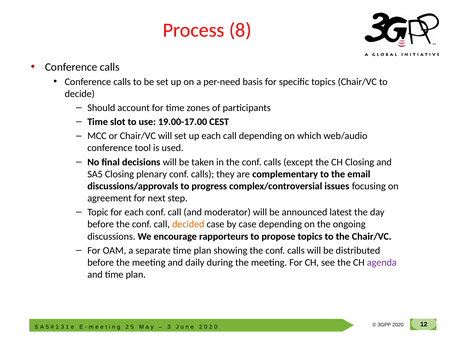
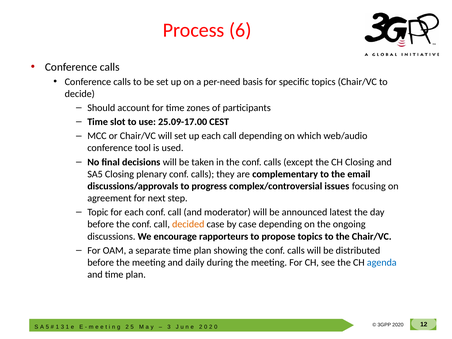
8: 8 -> 6
19.00-17.00: 19.00-17.00 -> 25.09-17.00
agenda colour: purple -> blue
